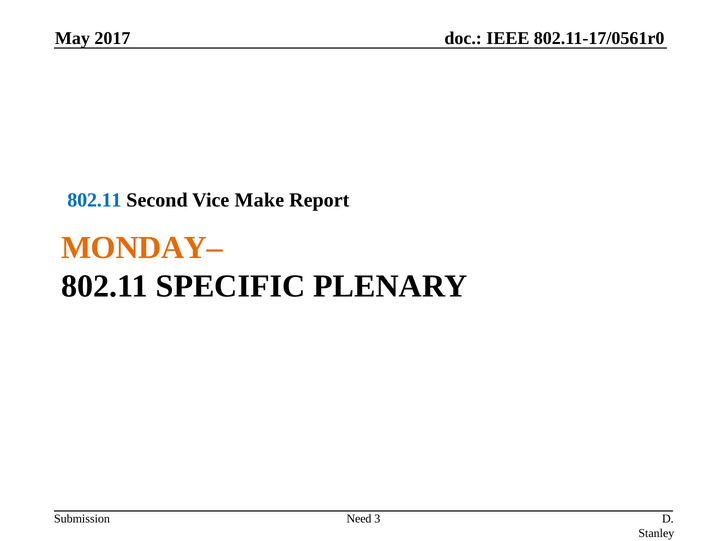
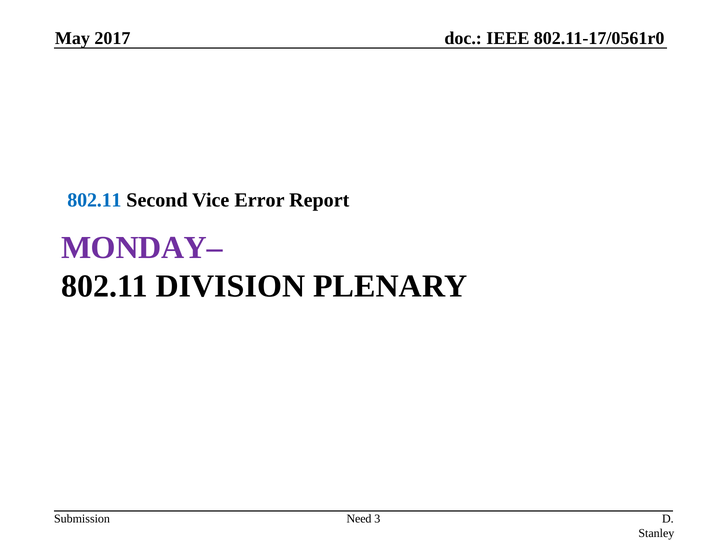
Make: Make -> Error
MONDAY– colour: orange -> purple
SPECIFIC: SPECIFIC -> DIVISION
